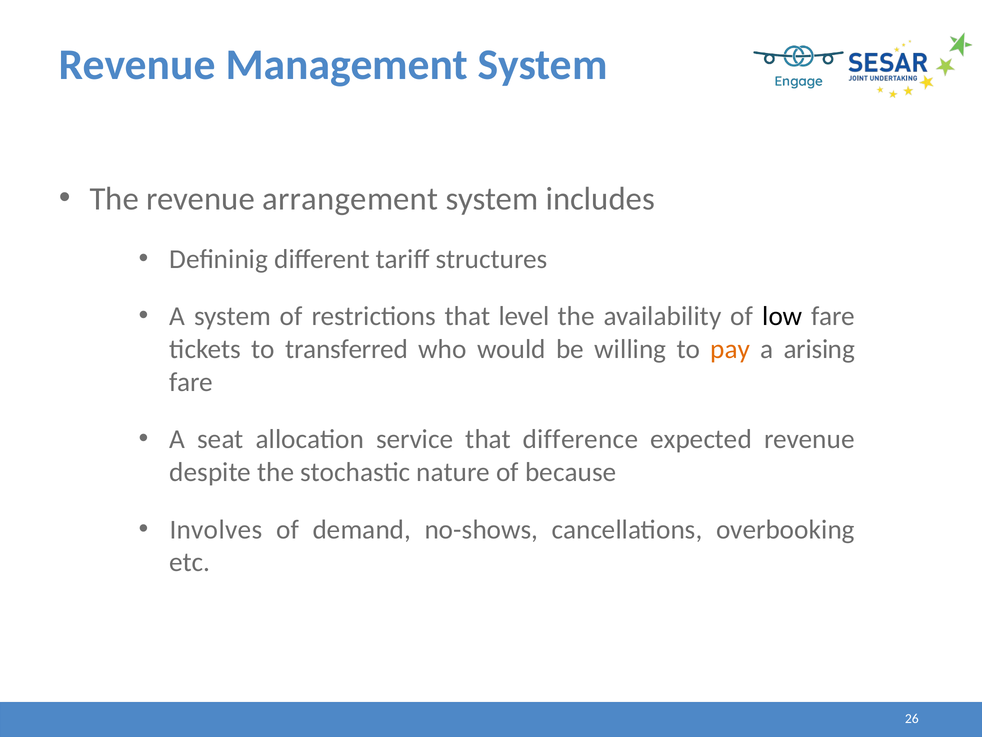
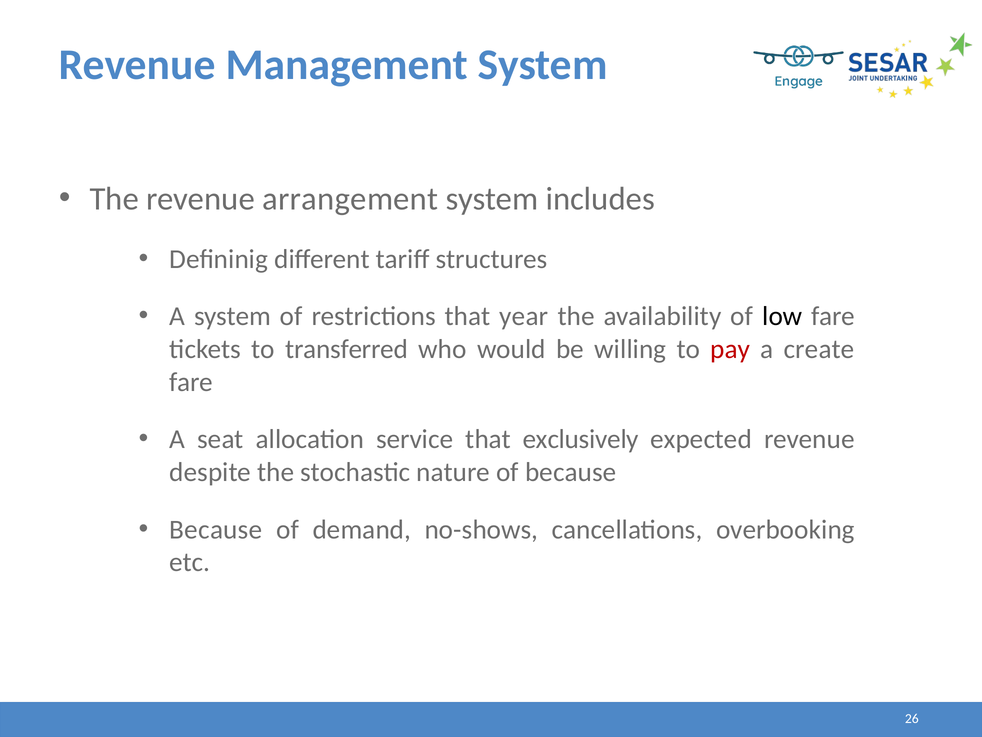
level: level -> year
pay colour: orange -> red
arising: arising -> create
difference: difference -> exclusively
Involves at (216, 529): Involves -> Because
